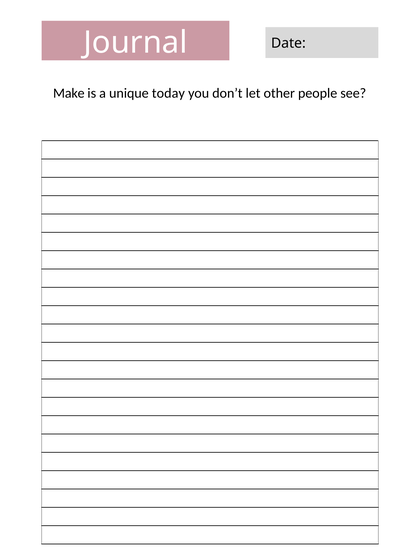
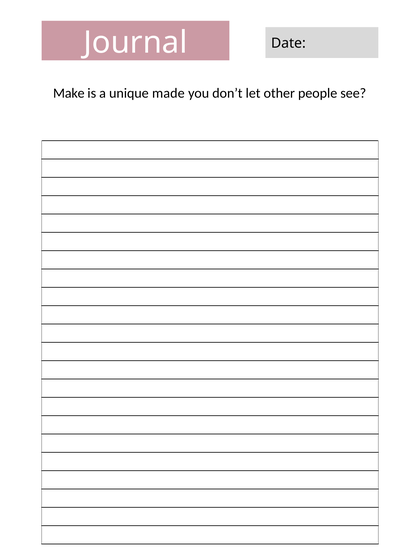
today: today -> made
